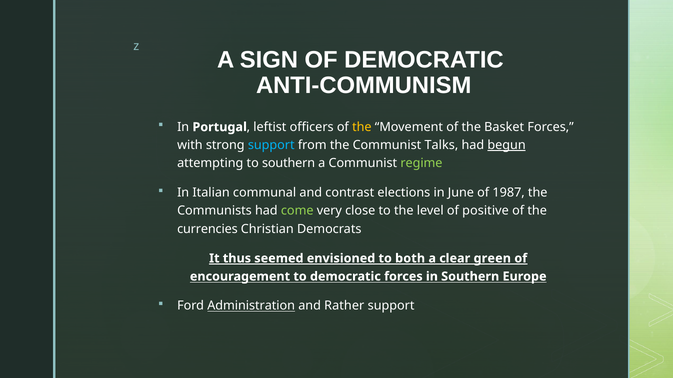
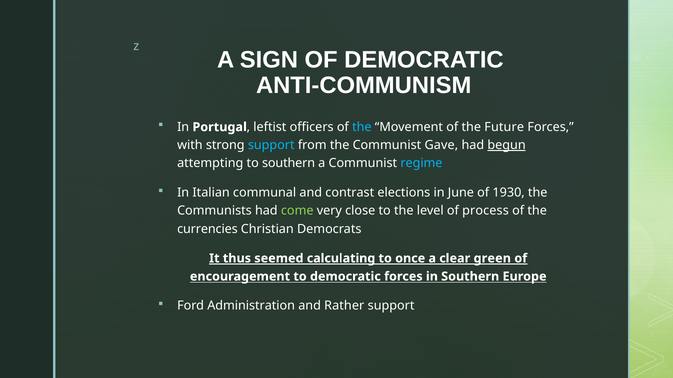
the at (362, 127) colour: yellow -> light blue
Basket: Basket -> Future
Talks: Talks -> Gave
regime colour: light green -> light blue
1987: 1987 -> 1930
positive: positive -> process
envisioned: envisioned -> calculating
both: both -> once
Administration underline: present -> none
